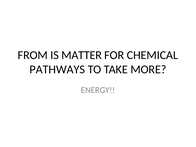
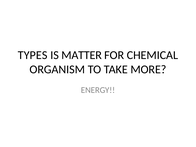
FROM: FROM -> TYPES
PATHWAYS: PATHWAYS -> ORGANISM
